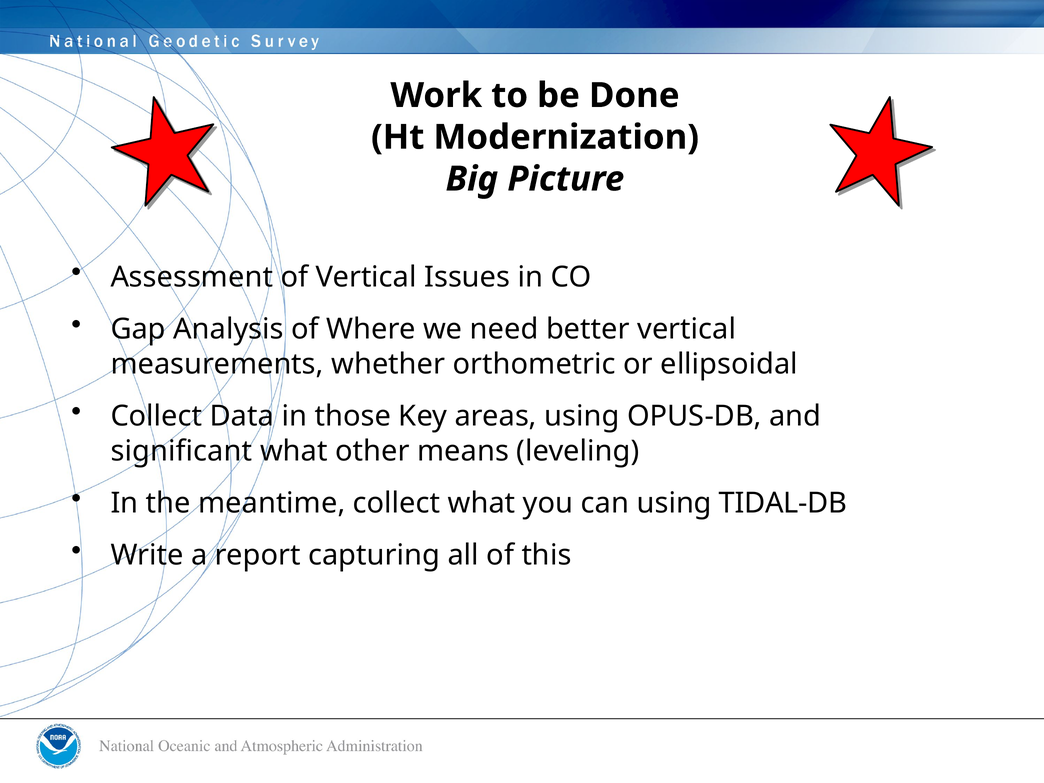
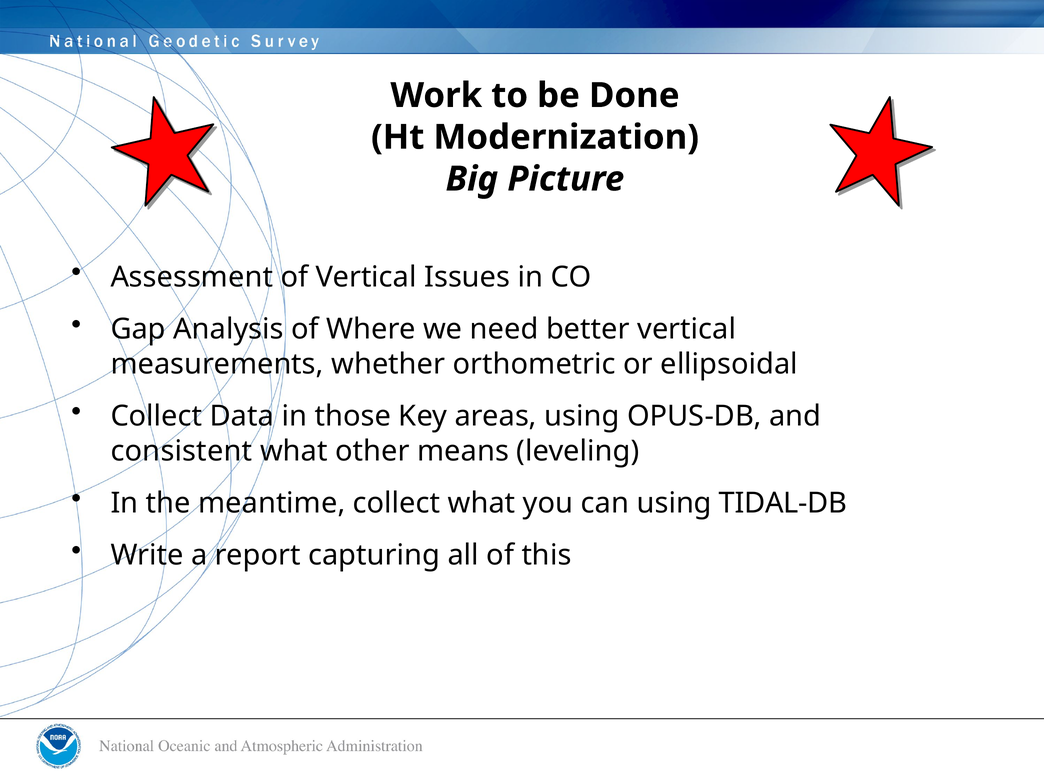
significant: significant -> consistent
